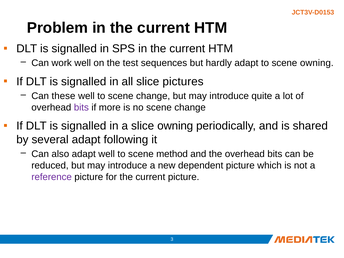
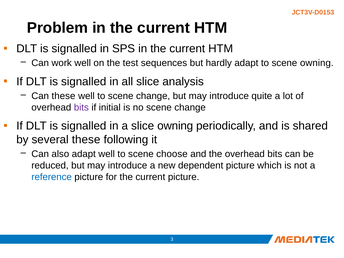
pictures: pictures -> analysis
more: more -> initial
several adapt: adapt -> these
method: method -> choose
reference colour: purple -> blue
